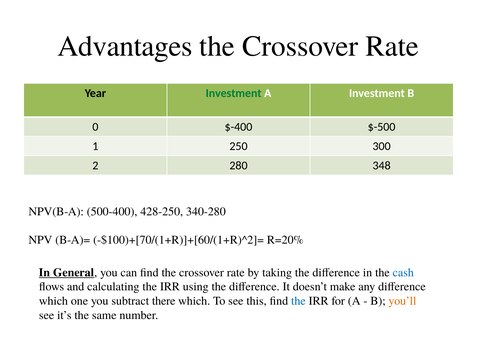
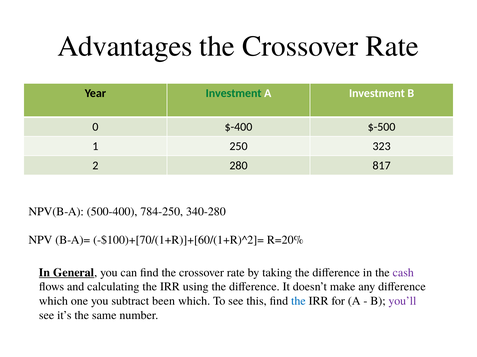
300: 300 -> 323
348: 348 -> 817
428-250: 428-250 -> 784-250
cash colour: blue -> purple
there: there -> been
you’ll colour: orange -> purple
